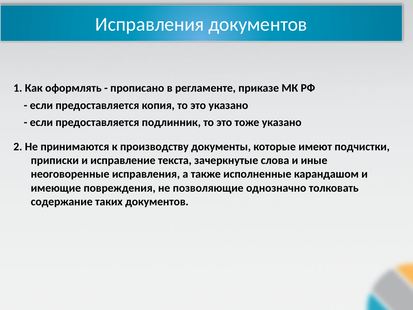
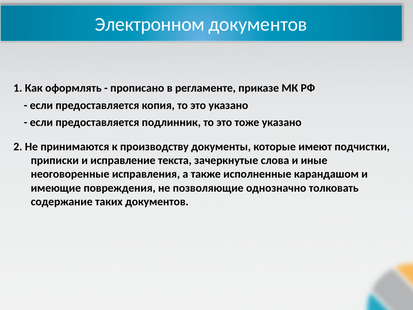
Исправления at (150, 24): Исправления -> Электронном
